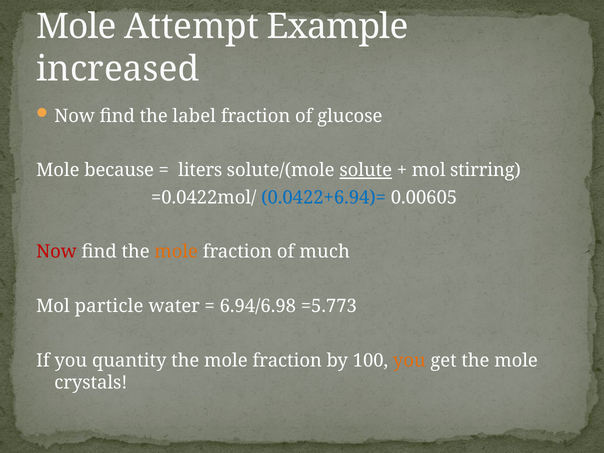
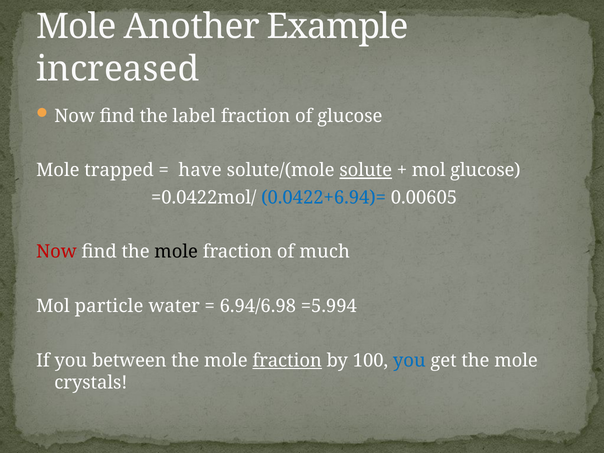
Attempt: Attempt -> Another
because: because -> trapped
liters: liters -> have
mol stirring: stirring -> glucose
mole at (176, 252) colour: orange -> black
=5.773: =5.773 -> =5.994
quantity: quantity -> between
fraction at (287, 361) underline: none -> present
you at (409, 361) colour: orange -> blue
